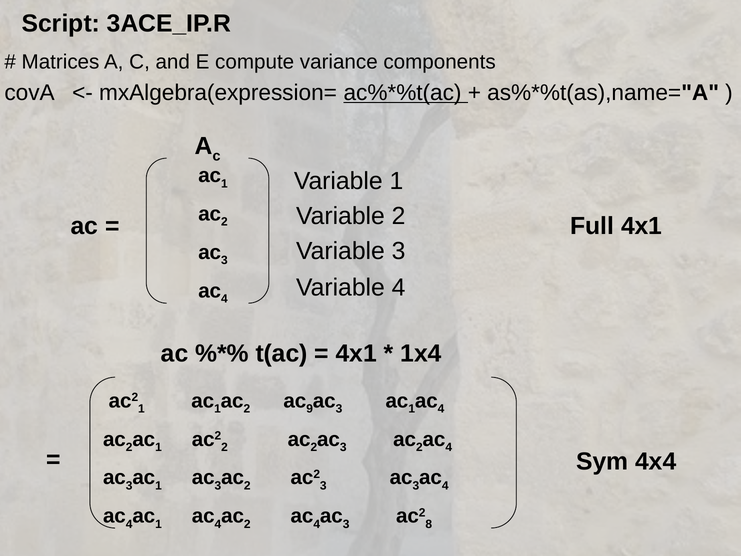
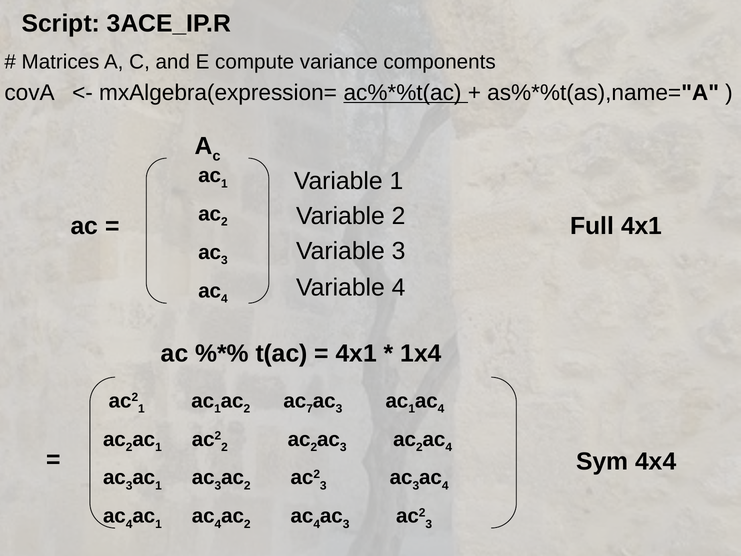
9: 9 -> 7
3 ac2 8: 8 -> 3
